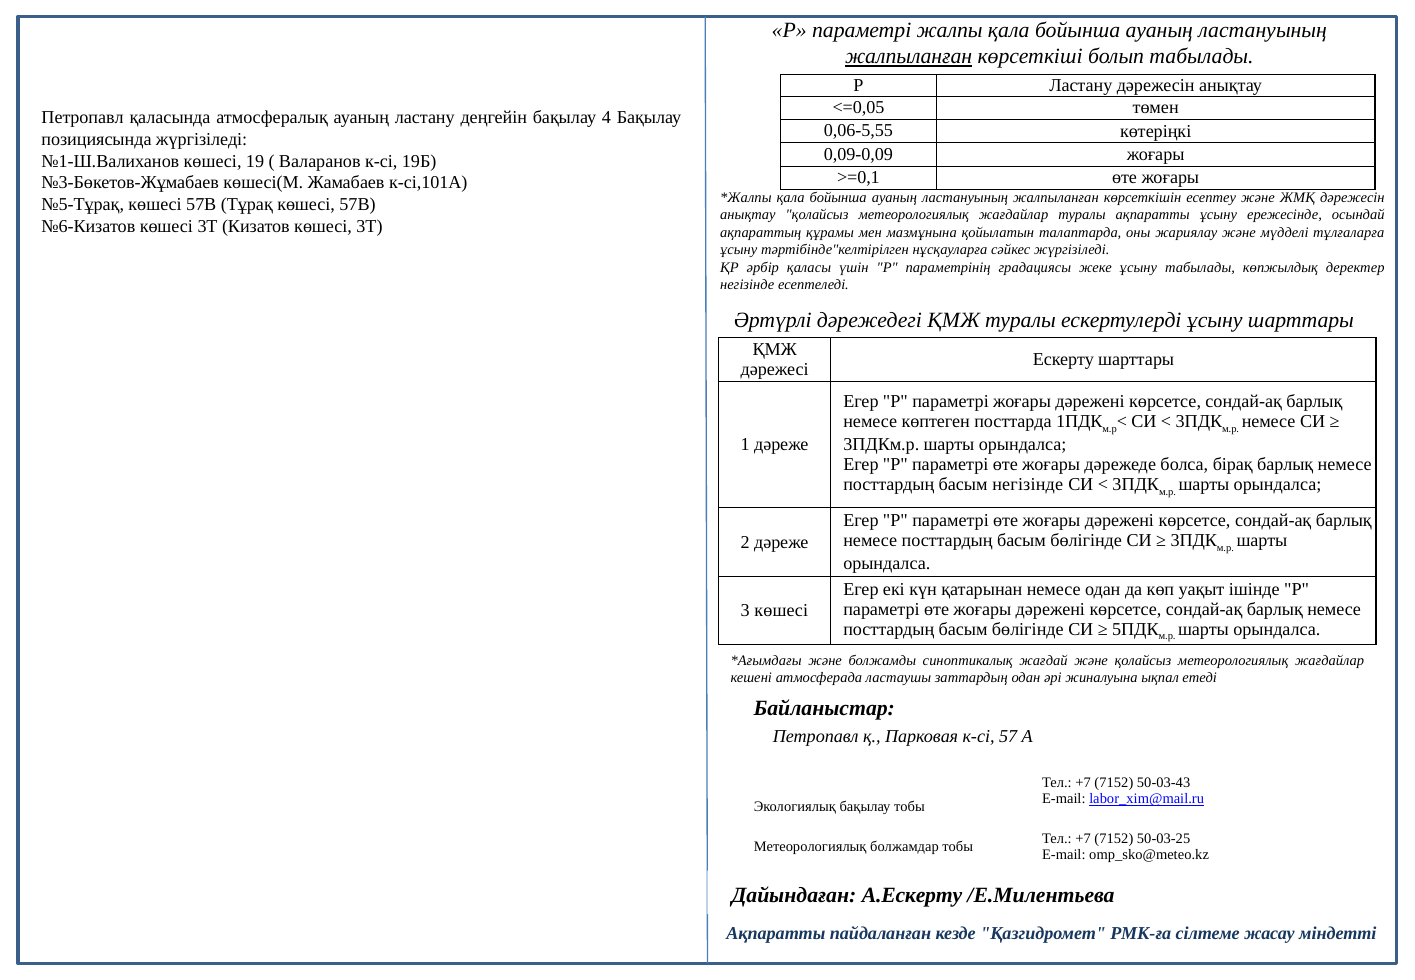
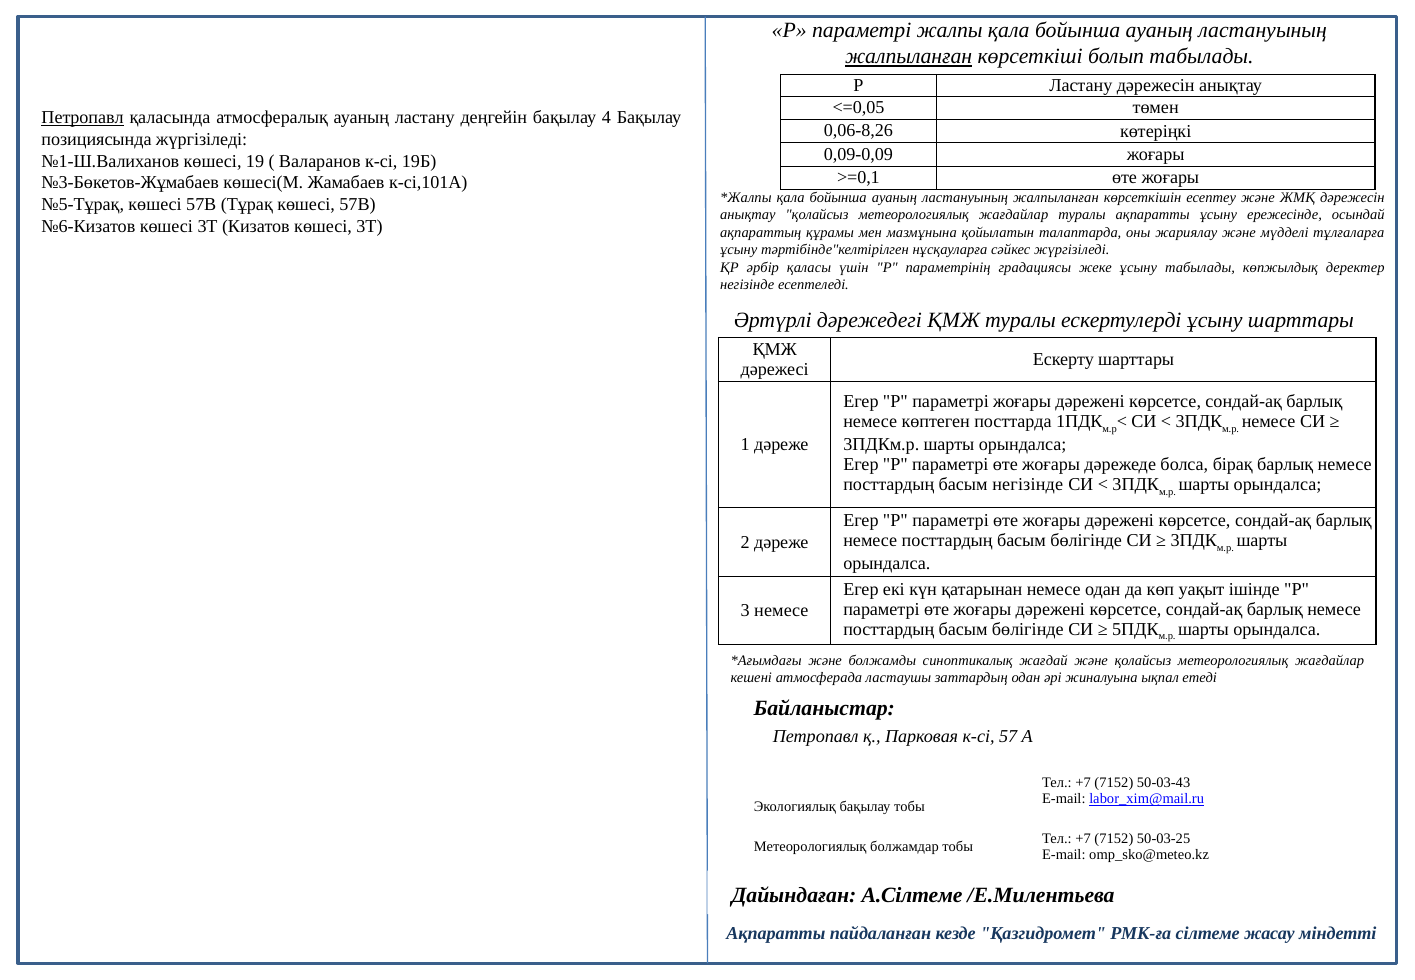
Петропавл at (83, 117) underline: none -> present
0,06-5,55: 0,06-5,55 -> 0,06-8,26
3 көшесі: көшесі -> немесе
А.Ескерту: А.Ескерту -> А.Сілтеме
